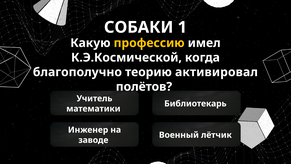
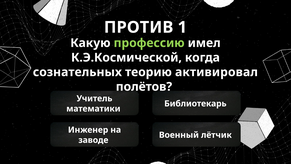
СОБАКИ: СОБАКИ -> ПРОТИВ
профессию colour: yellow -> light green
благополучно: благополучно -> сознательных
